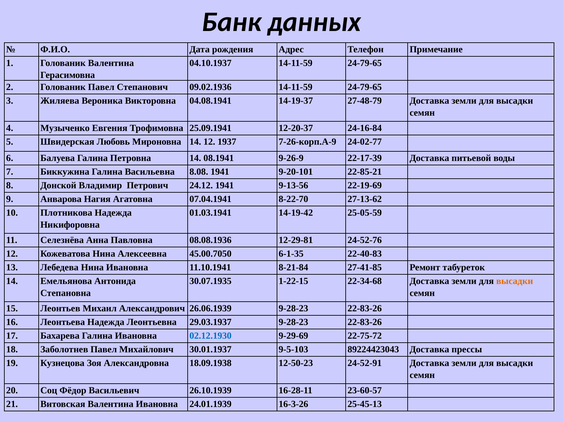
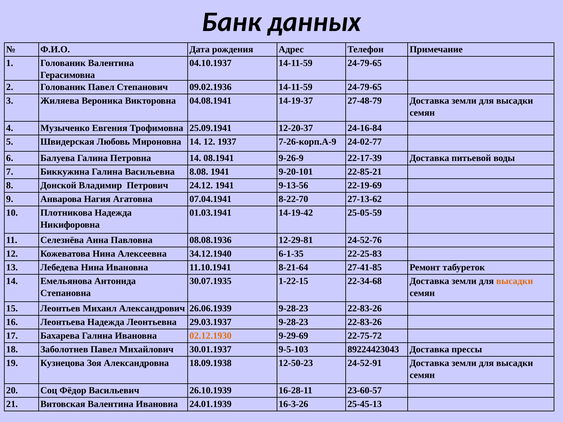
45.00.7050: 45.00.7050 -> 34.12.1940
22-40-83: 22-40-83 -> 22-25-83
8-21-84: 8-21-84 -> 8-21-64
02.12.1930 colour: blue -> orange
